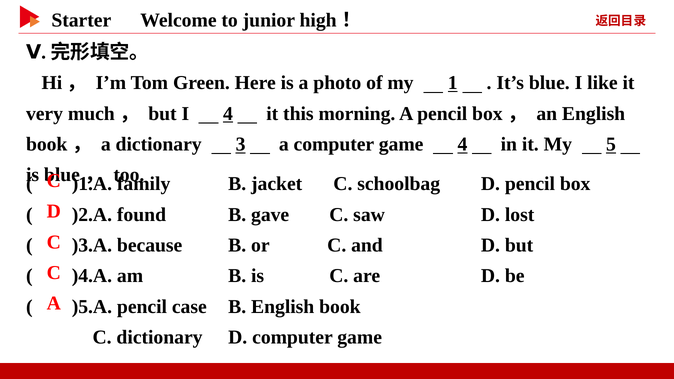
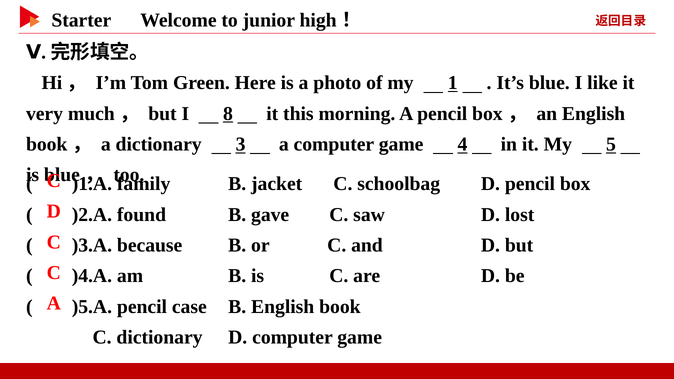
I 4: 4 -> 8
